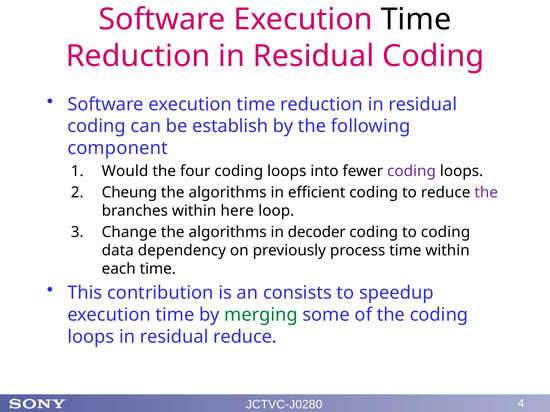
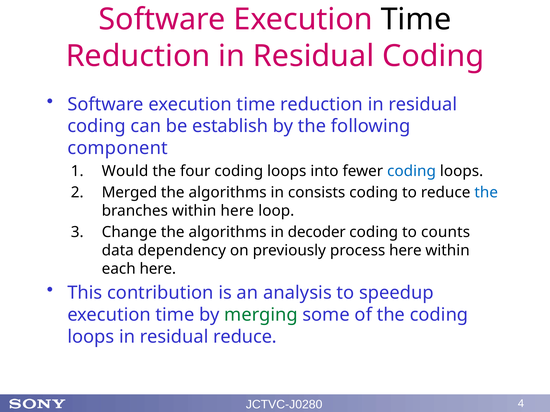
coding at (412, 171) colour: purple -> blue
Cheung: Cheung -> Merged
efficient: efficient -> consists
the at (486, 193) colour: purple -> blue
to coding: coding -> counts
process time: time -> here
each time: time -> here
consists: consists -> analysis
